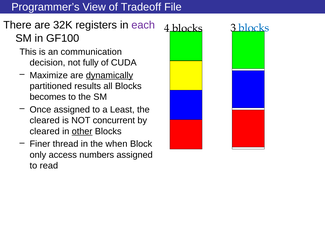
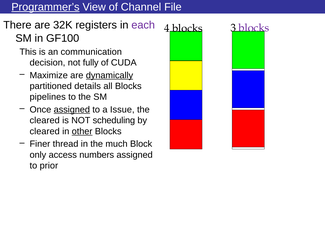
Programmer’s underline: none -> present
Tradeoff: Tradeoff -> Channel
blocks at (254, 28) colour: blue -> purple
results: results -> details
becomes: becomes -> pipelines
assigned at (72, 110) underline: none -> present
Least: Least -> Issue
concurrent: concurrent -> scheduling
when: when -> much
read: read -> prior
